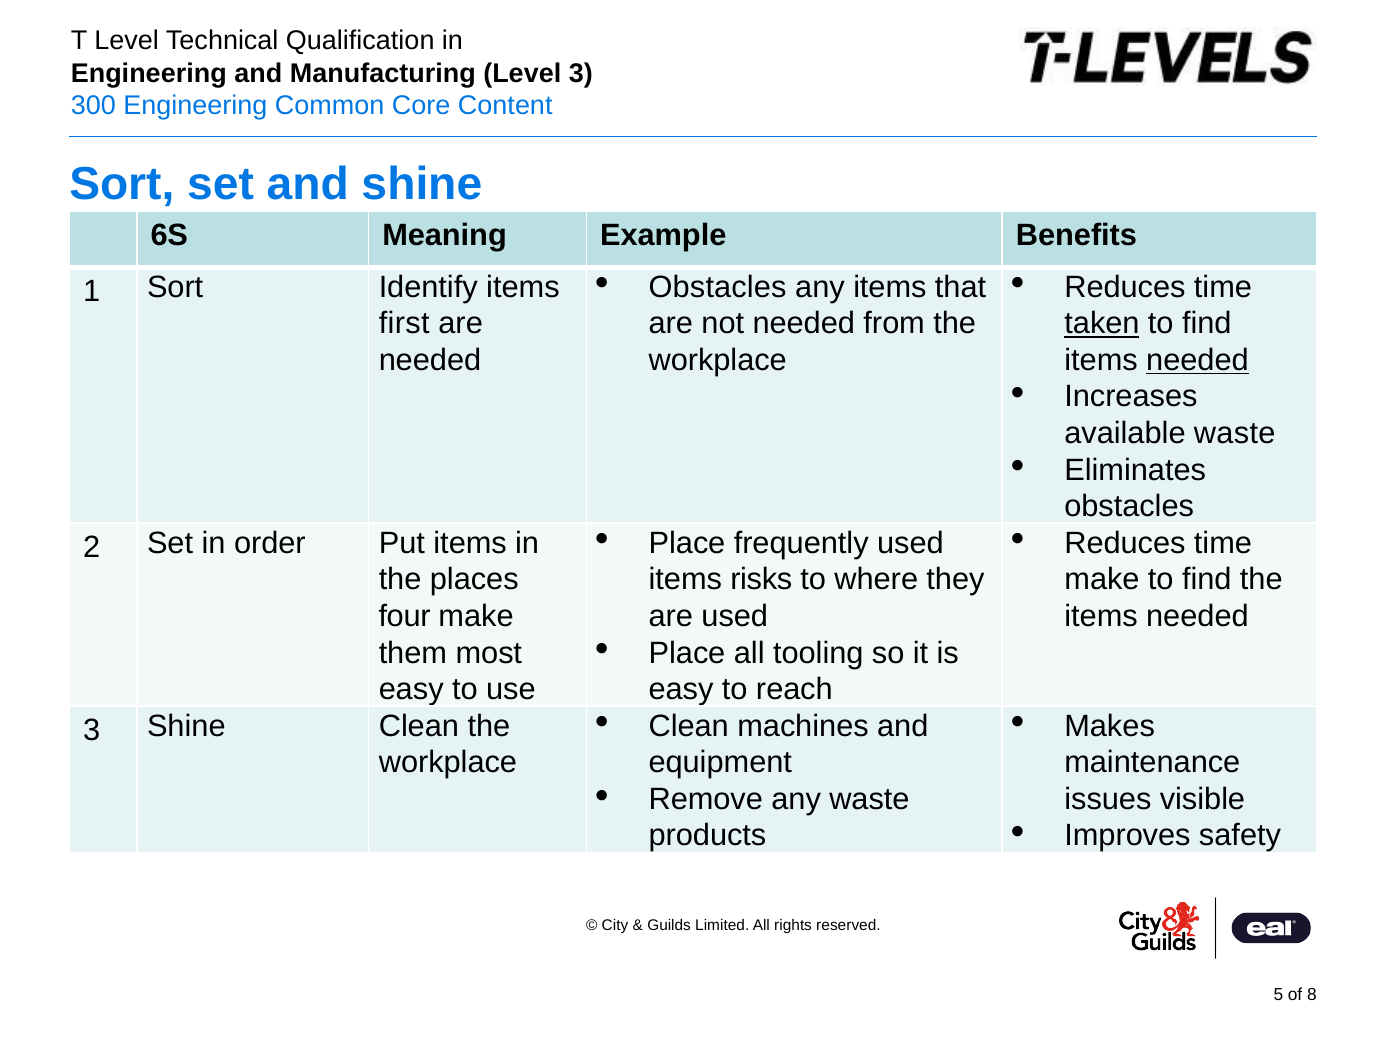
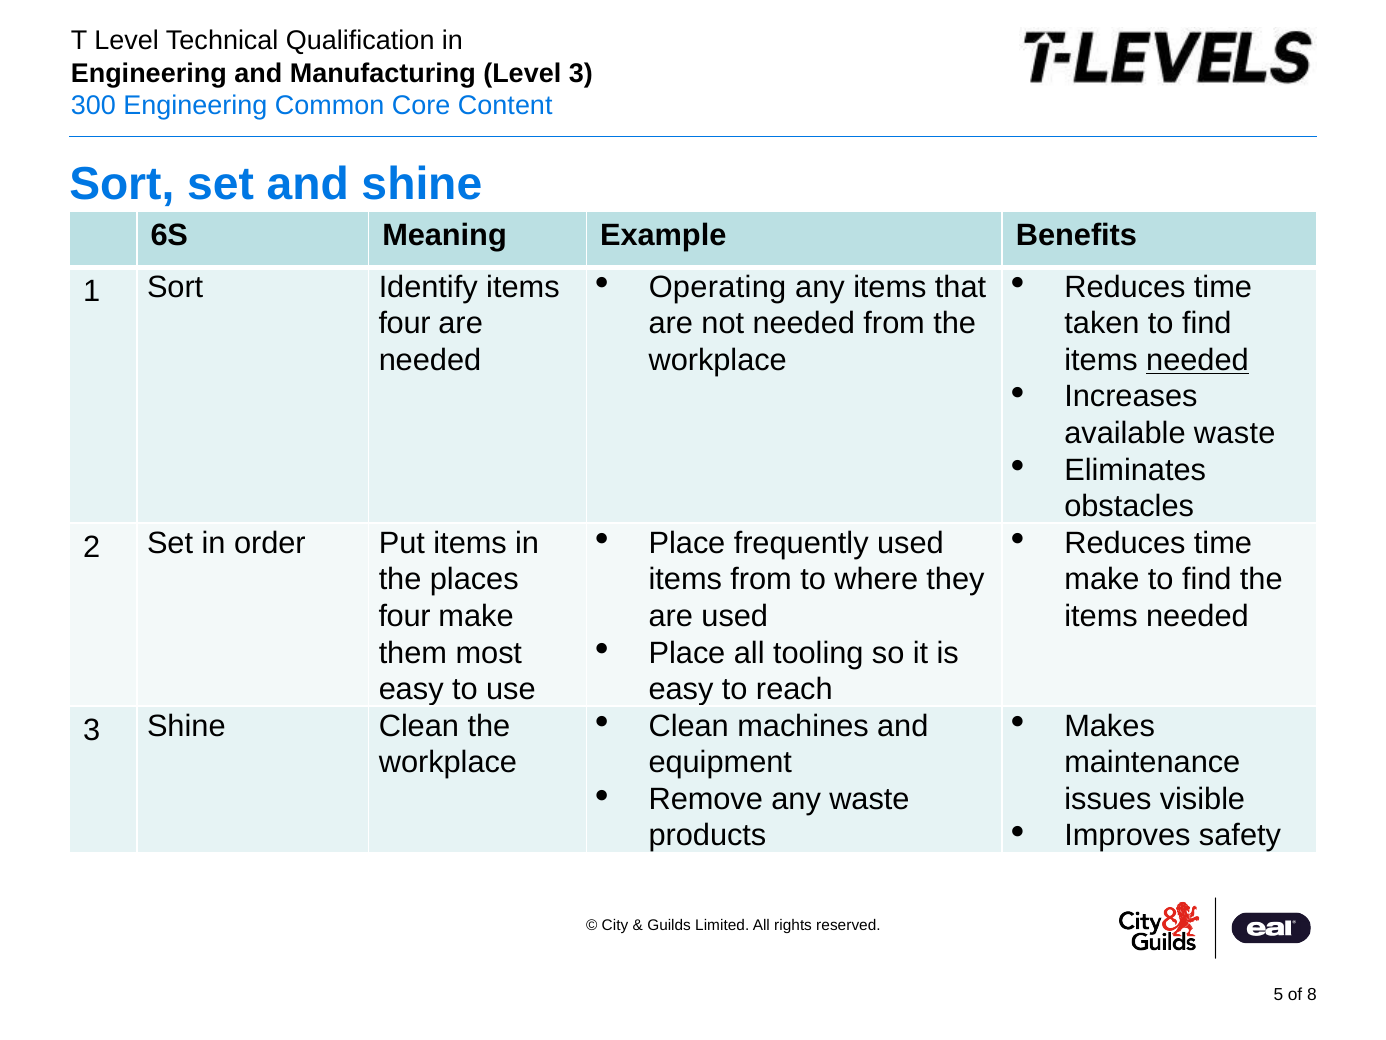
Obstacles at (718, 287): Obstacles -> Operating
first at (404, 323): first -> four
taken underline: present -> none
items risks: risks -> from
